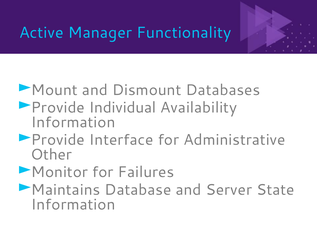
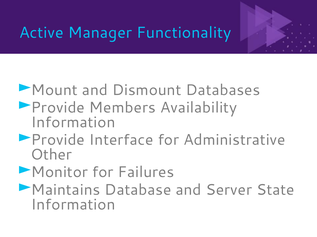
Individual: Individual -> Members
